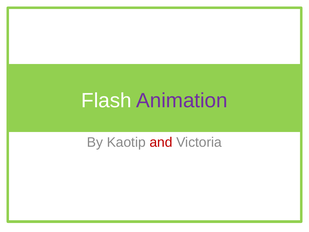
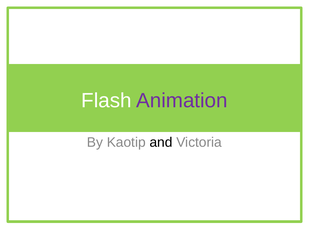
and colour: red -> black
